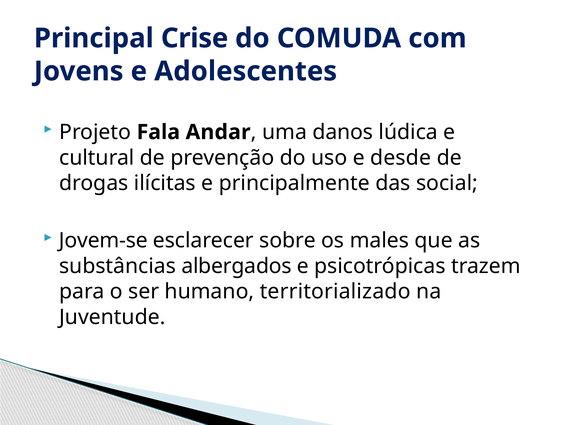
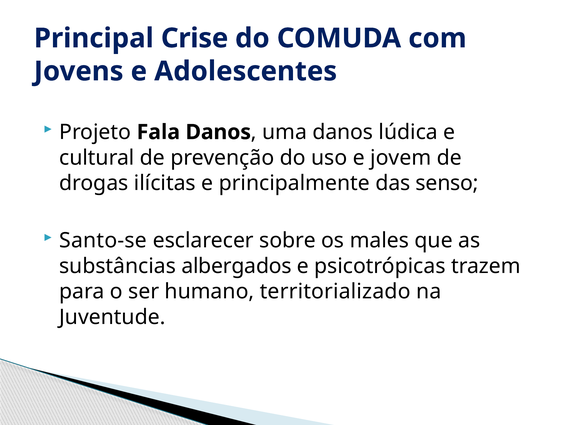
Fala Andar: Andar -> Danos
desde: desde -> jovem
social: social -> senso
Jovem-se: Jovem-se -> Santo-se
